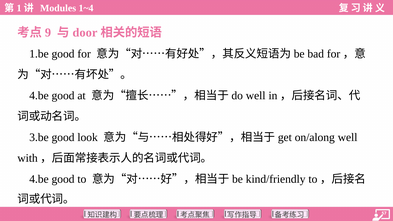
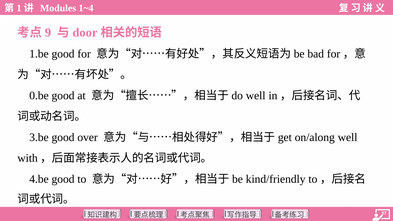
4.be at (39, 96): 4.be -> 0.be
look: look -> over
